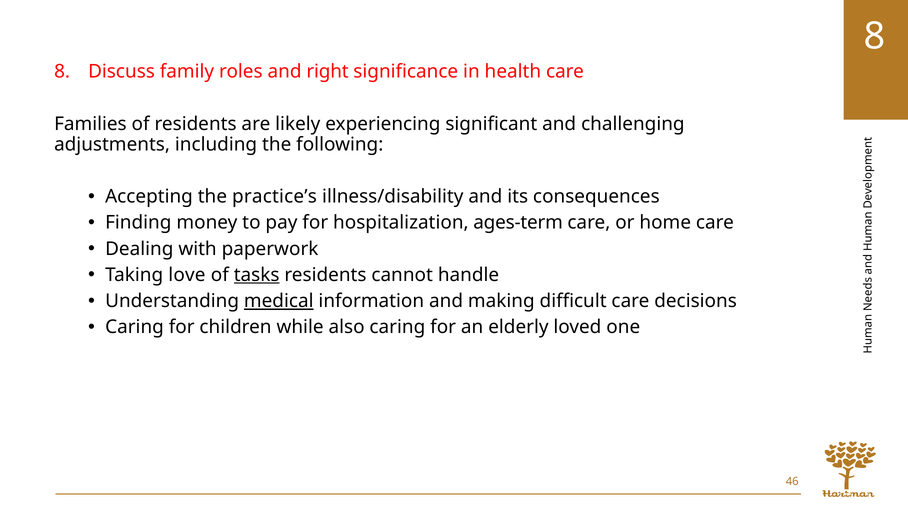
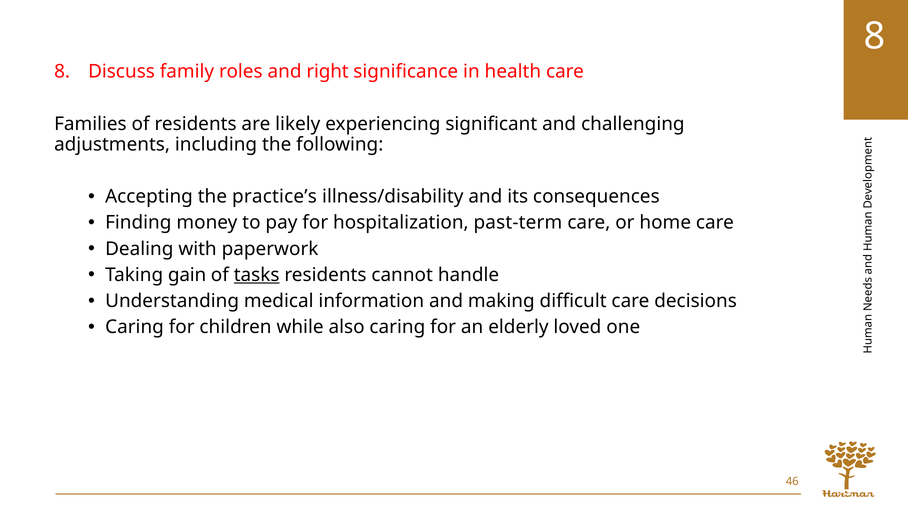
ages-term: ages-term -> past-term
love: love -> gain
medical underline: present -> none
